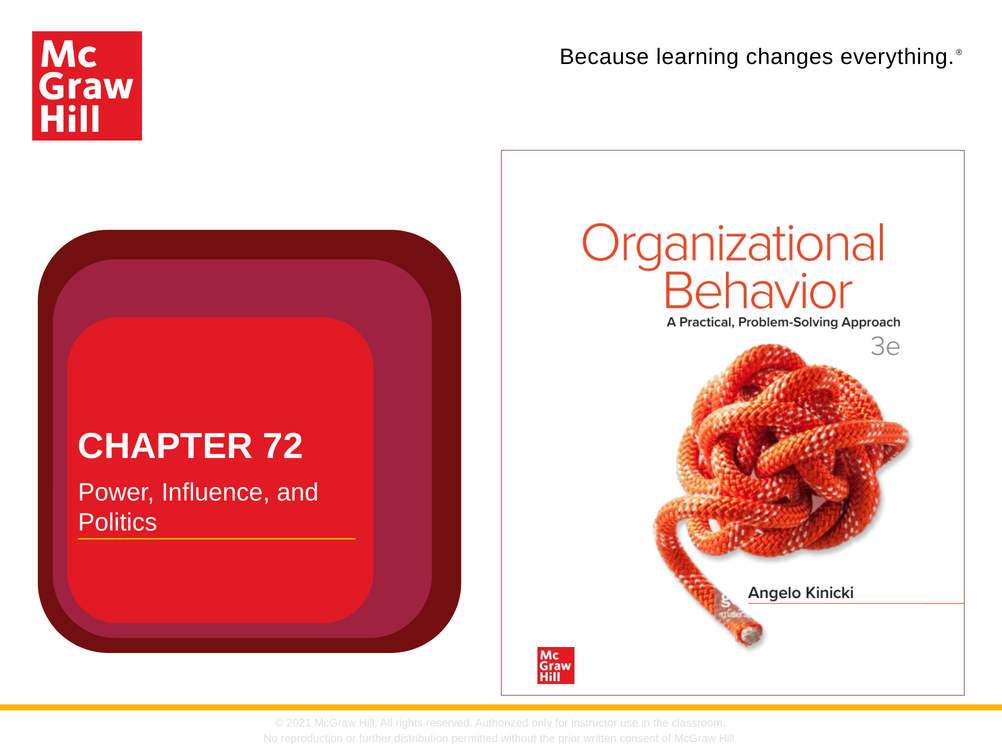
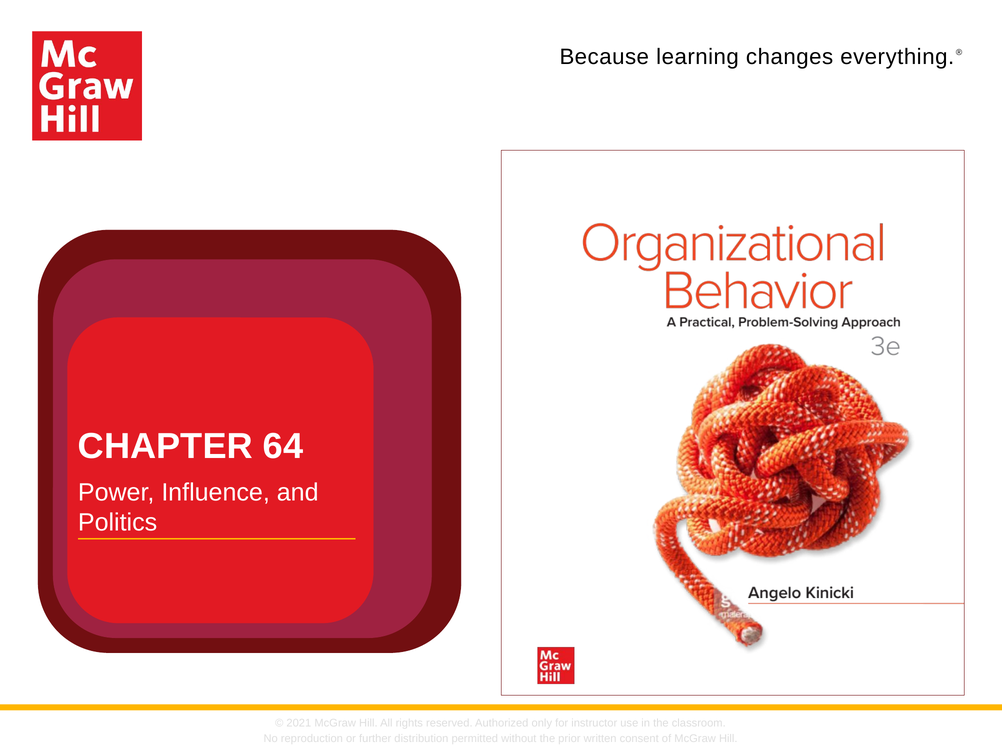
72: 72 -> 64
